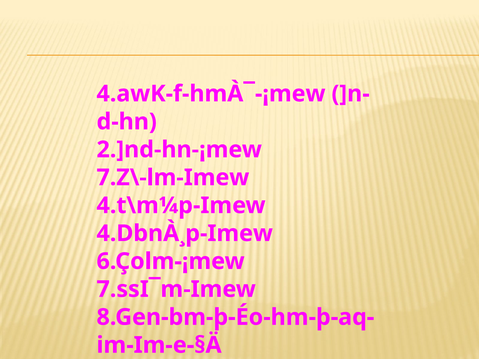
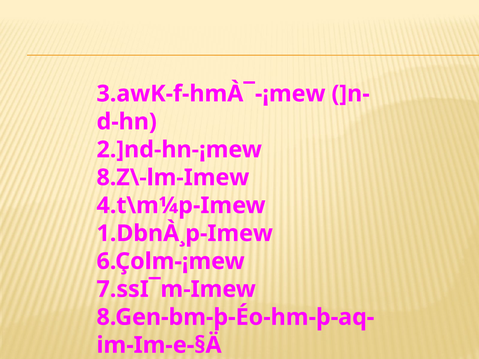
4.awK-f-hmÀ¯-¡mew: 4.awK-f-hmÀ¯-¡mew -> 3.awK-f-hmÀ¯-¡mew
7.Z\-lm-Imew: 7.Z\-lm-Imew -> 8.Z\-lm-Imew
4.DbnÀ¸p-Imew: 4.DbnÀ¸p-Imew -> 1.DbnÀ¸p-Imew
